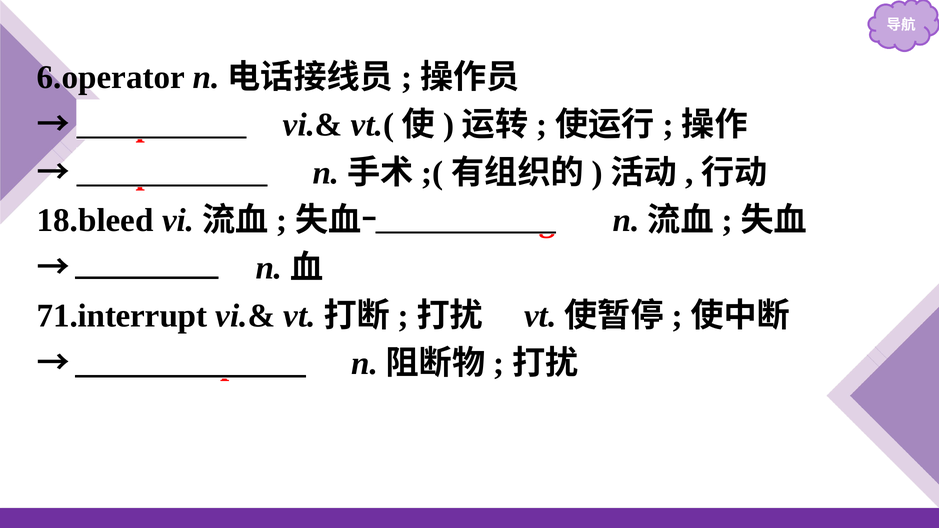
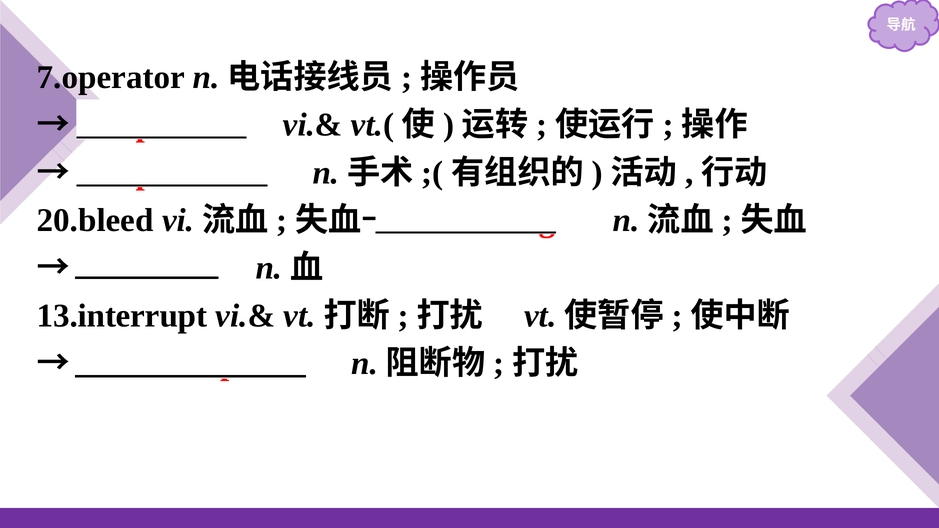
6.operator: 6.operator -> 7.operator
18.bleed: 18.bleed -> 20.bleed
71.interrupt: 71.interrupt -> 13.interrupt
